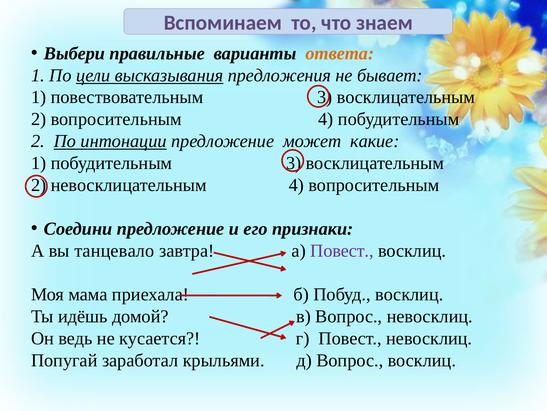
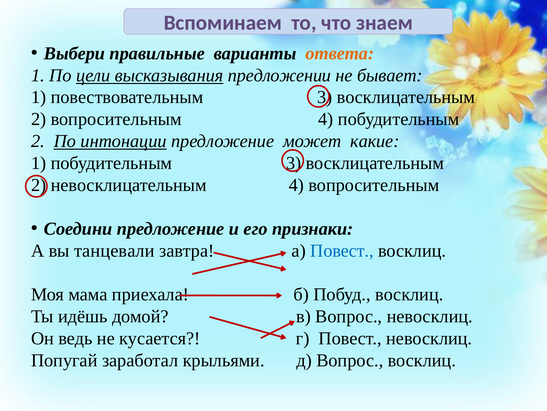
предложения: предложения -> предложении
танцевало: танцевало -> танцевали
Повест at (342, 250) colour: purple -> blue
